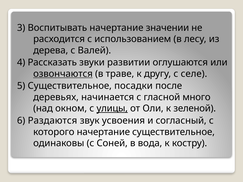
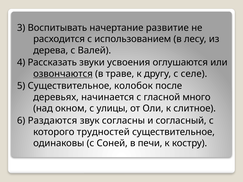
значении: значении -> развитие
развитии: развитии -> усвоения
посадки: посадки -> колобок
улицы underline: present -> none
зеленой: зеленой -> слитное
усвоения: усвоения -> согласны
которого начертание: начертание -> трудностей
вода: вода -> печи
